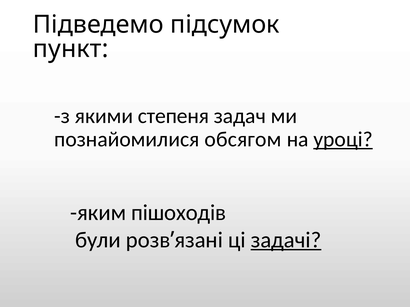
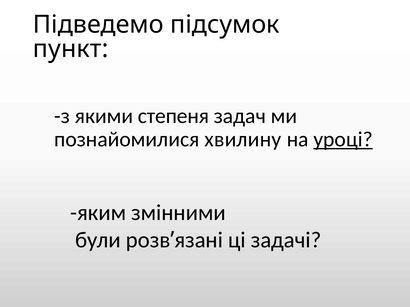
обсягом: обсягом -> хвилину
пішоходів: пішоходів -> змінними
задачі underline: present -> none
